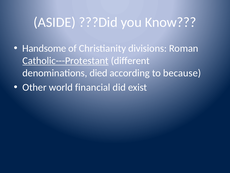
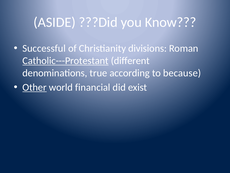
Handsome: Handsome -> Successful
died: died -> true
Other underline: none -> present
